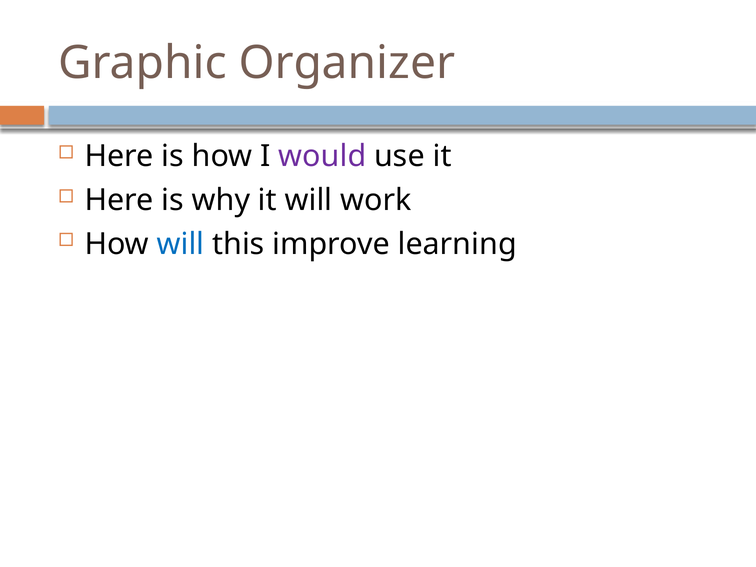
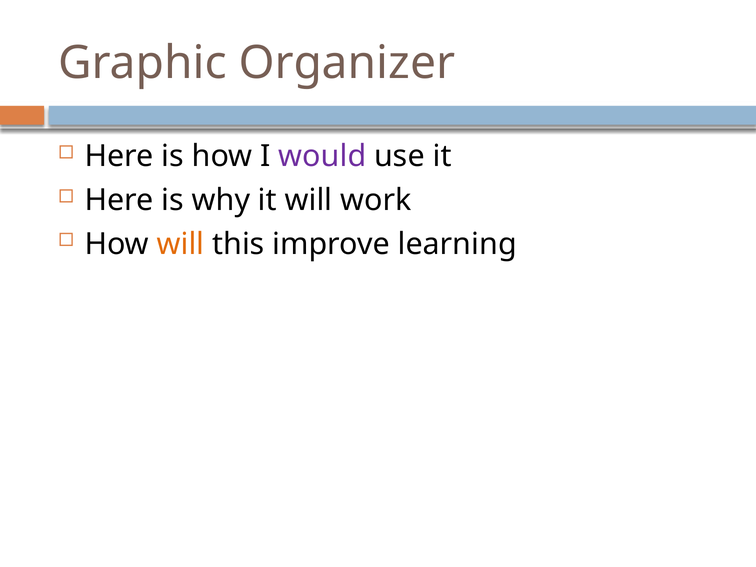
will at (181, 244) colour: blue -> orange
